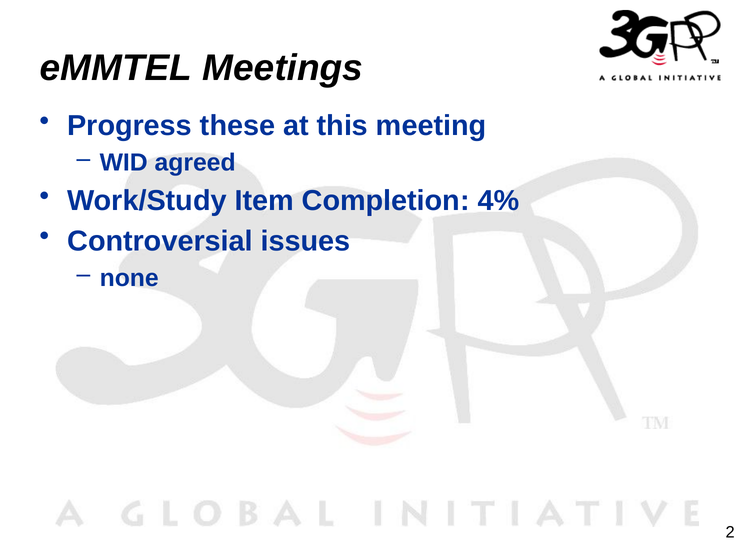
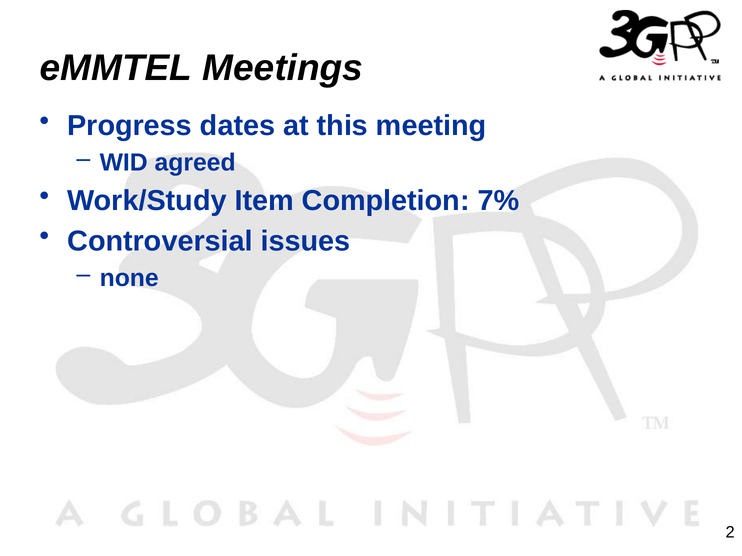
these: these -> dates
4%: 4% -> 7%
